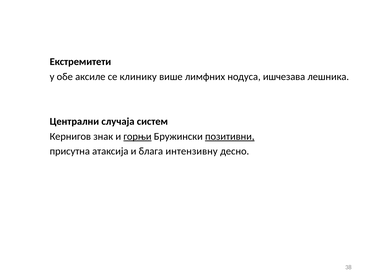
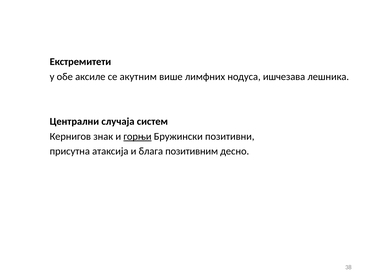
клинику: клинику -> акутним
позитивни underline: present -> none
интензивну: интензивну -> позитивним
